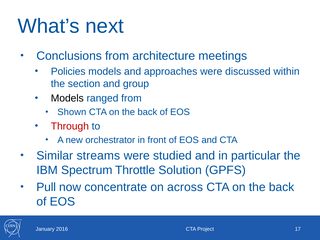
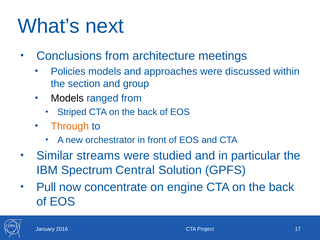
Shown: Shown -> Striped
Through colour: red -> orange
Throttle: Throttle -> Central
across: across -> engine
